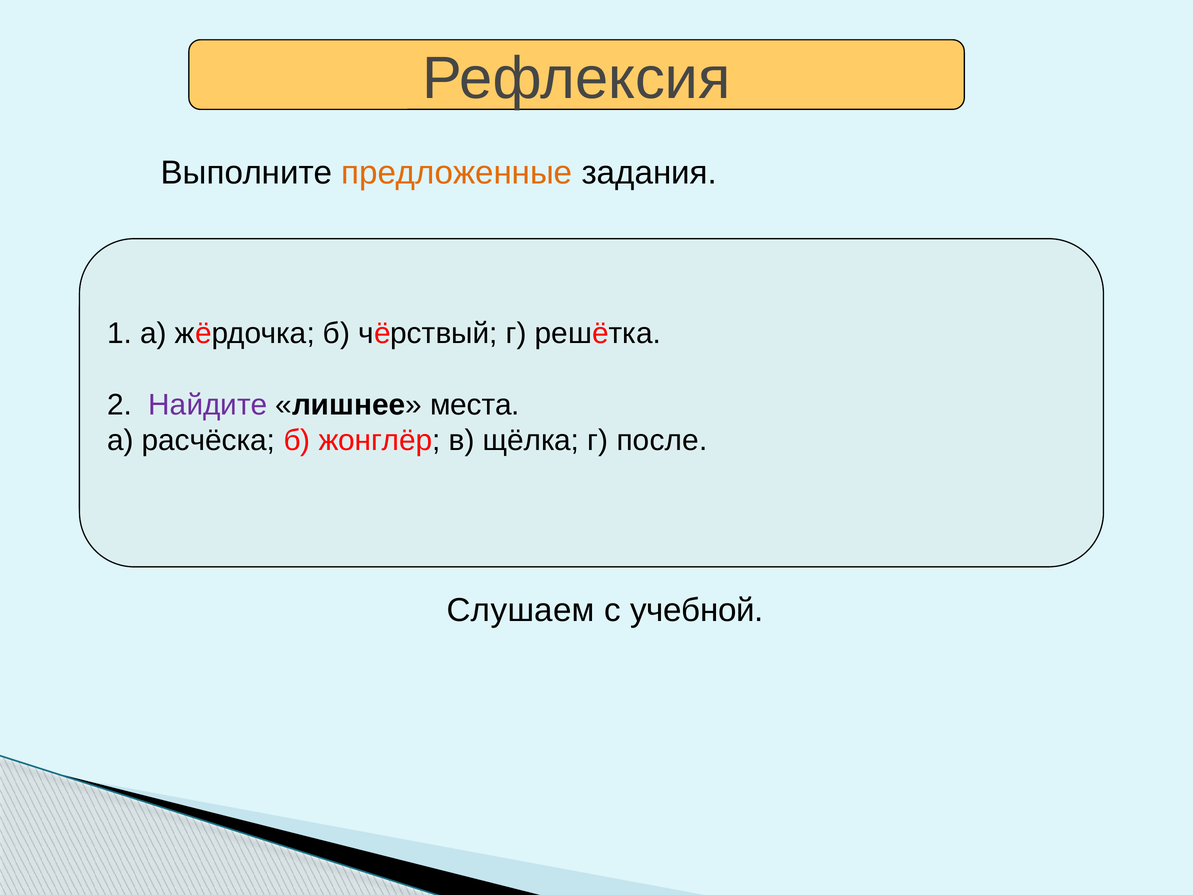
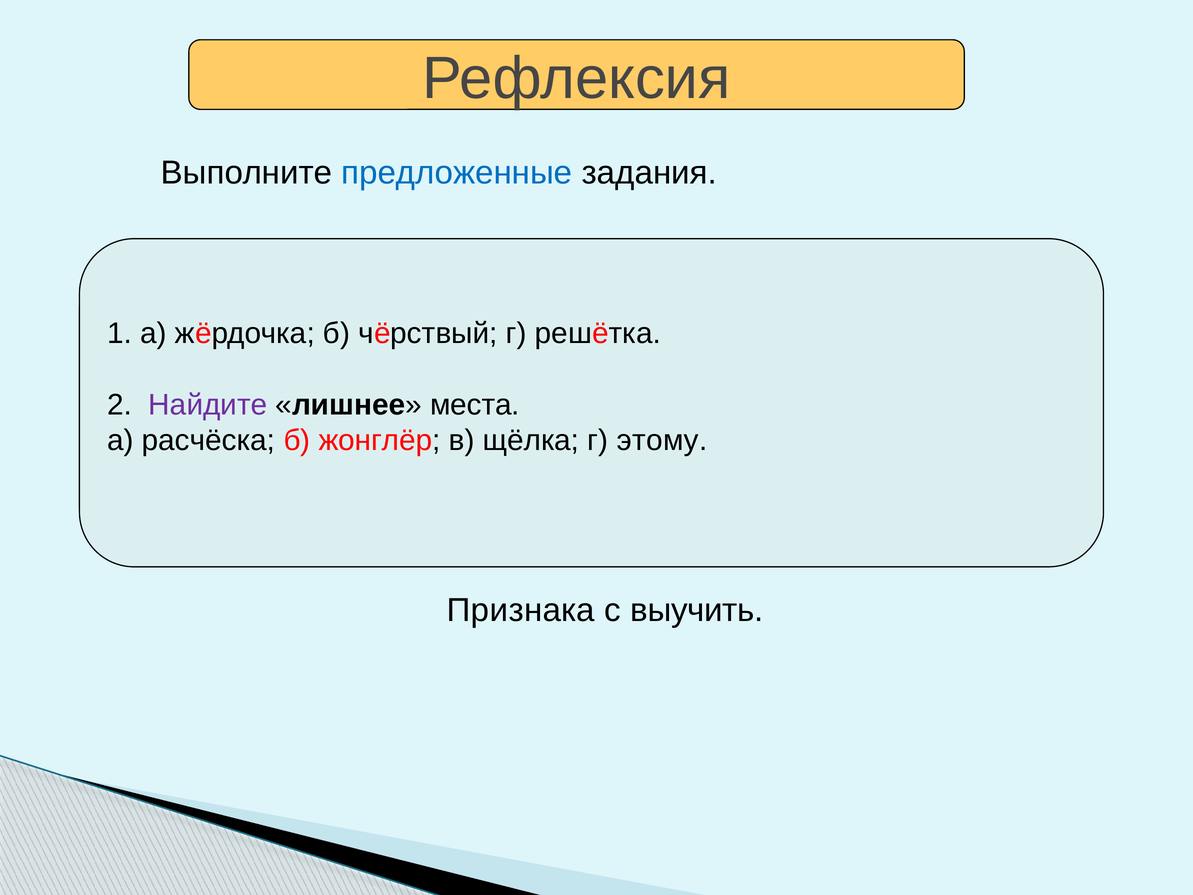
предложенные colour: orange -> blue
после: после -> этому
Слушаем: Слушаем -> Признака
учебной: учебной -> выучить
